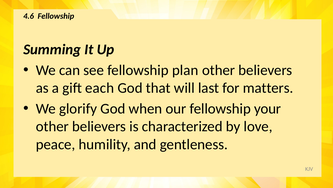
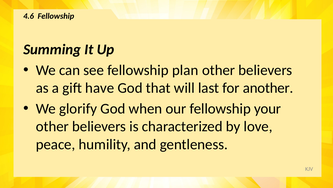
each: each -> have
matters: matters -> another
